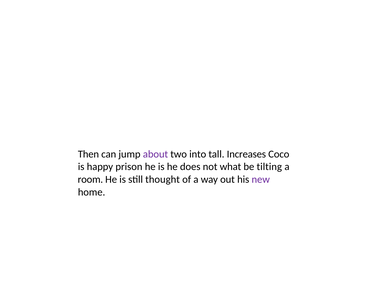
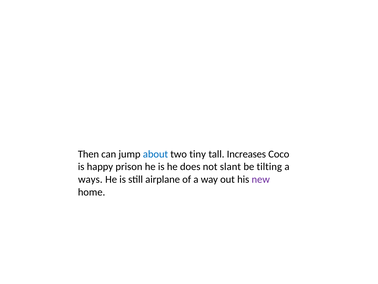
about colour: purple -> blue
into: into -> tiny
what: what -> slant
room: room -> ways
thought: thought -> airplane
